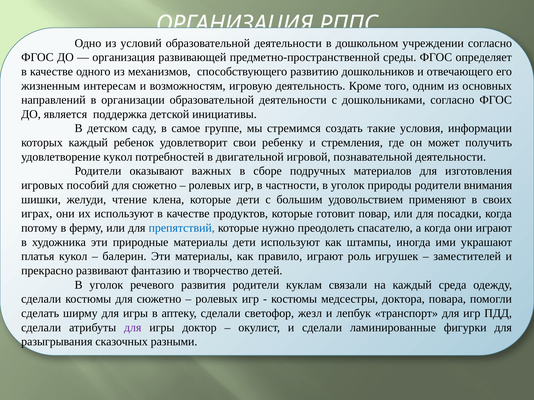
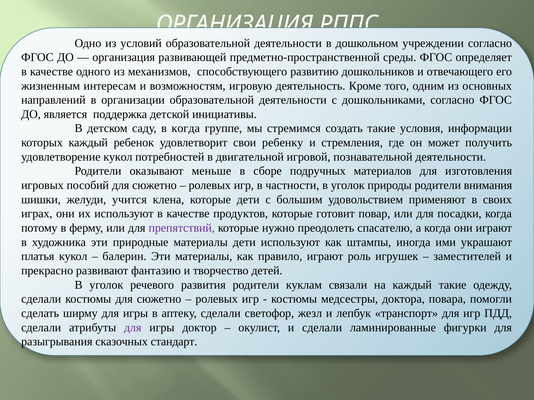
в самое: самое -> когда
важных: важных -> меньше
чтение: чтение -> учится
препятствий colour: blue -> purple
каждый среда: среда -> такие
разными: разными -> стандарт
